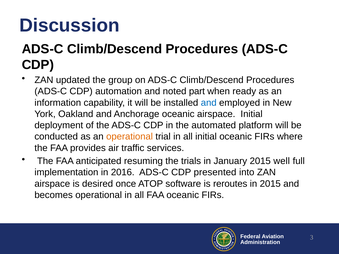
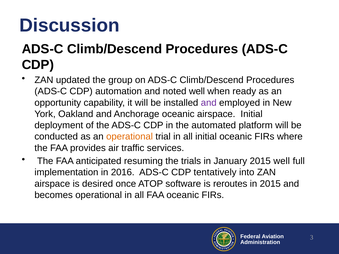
noted part: part -> well
information: information -> opportunity
and at (209, 103) colour: blue -> purple
presented: presented -> tentatively
